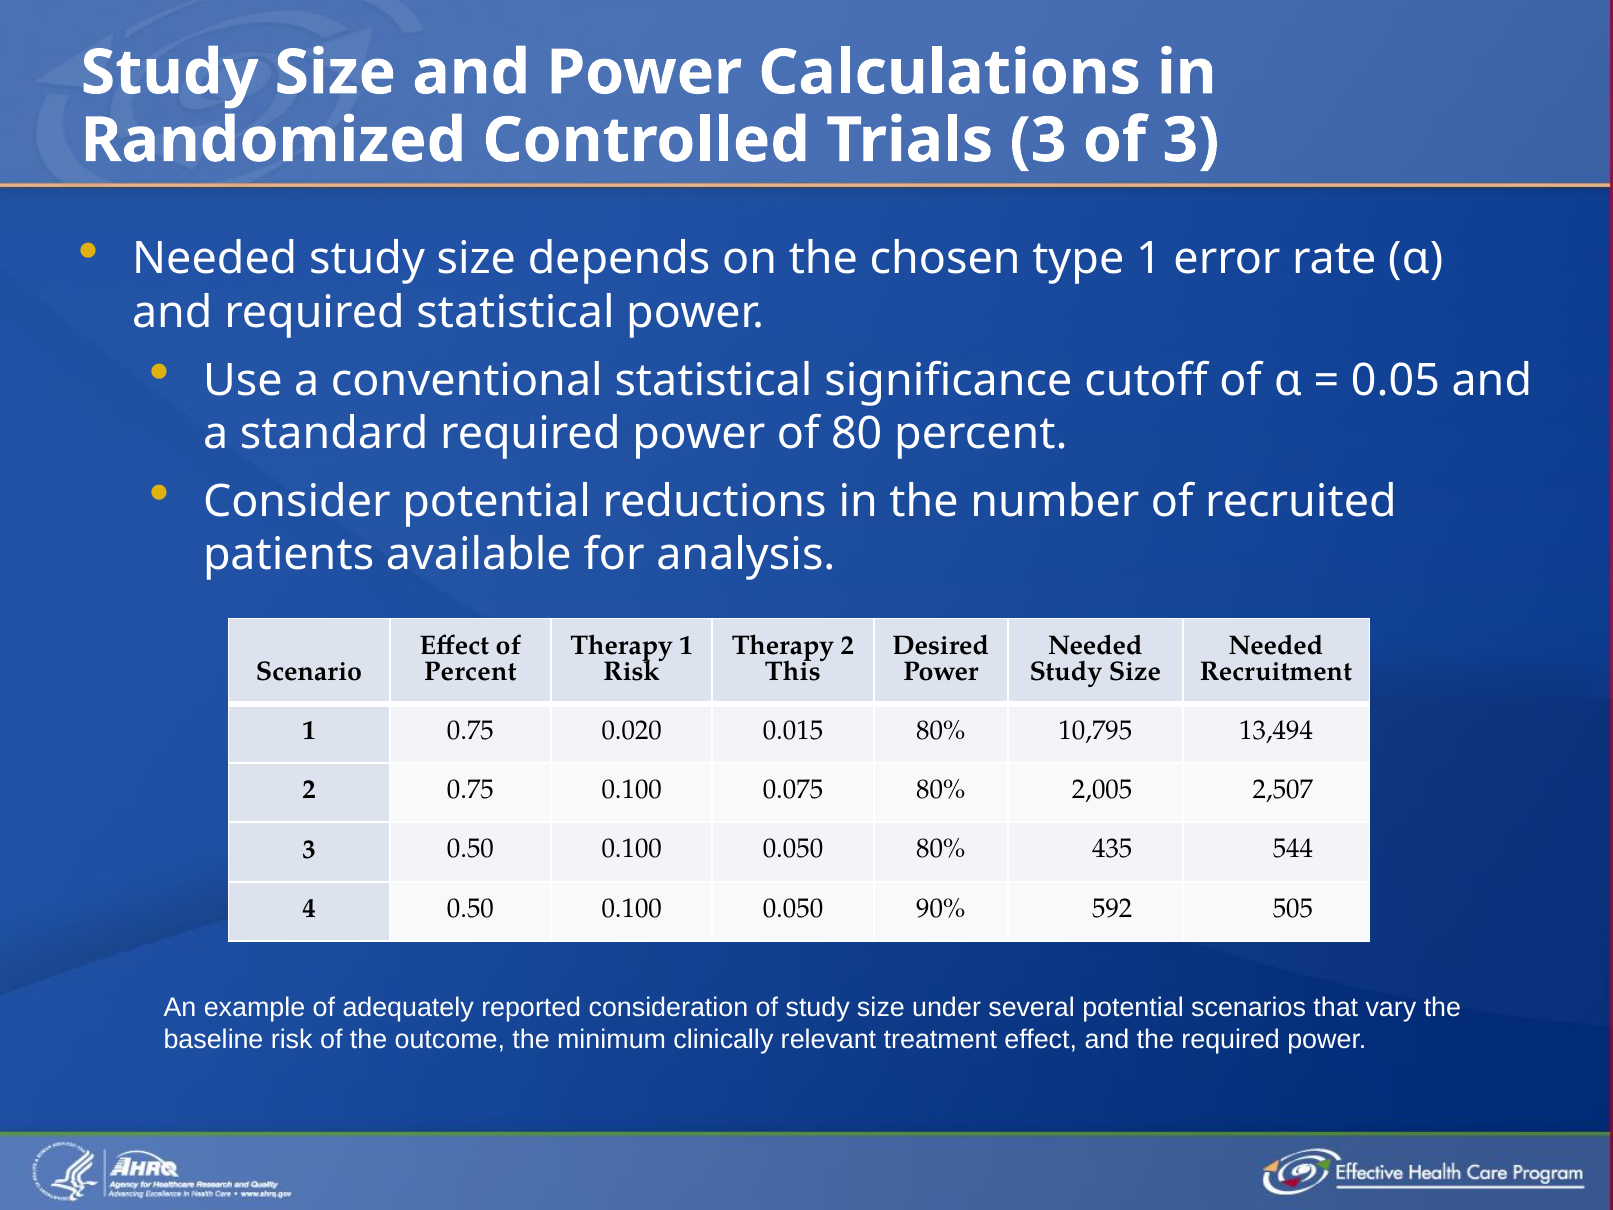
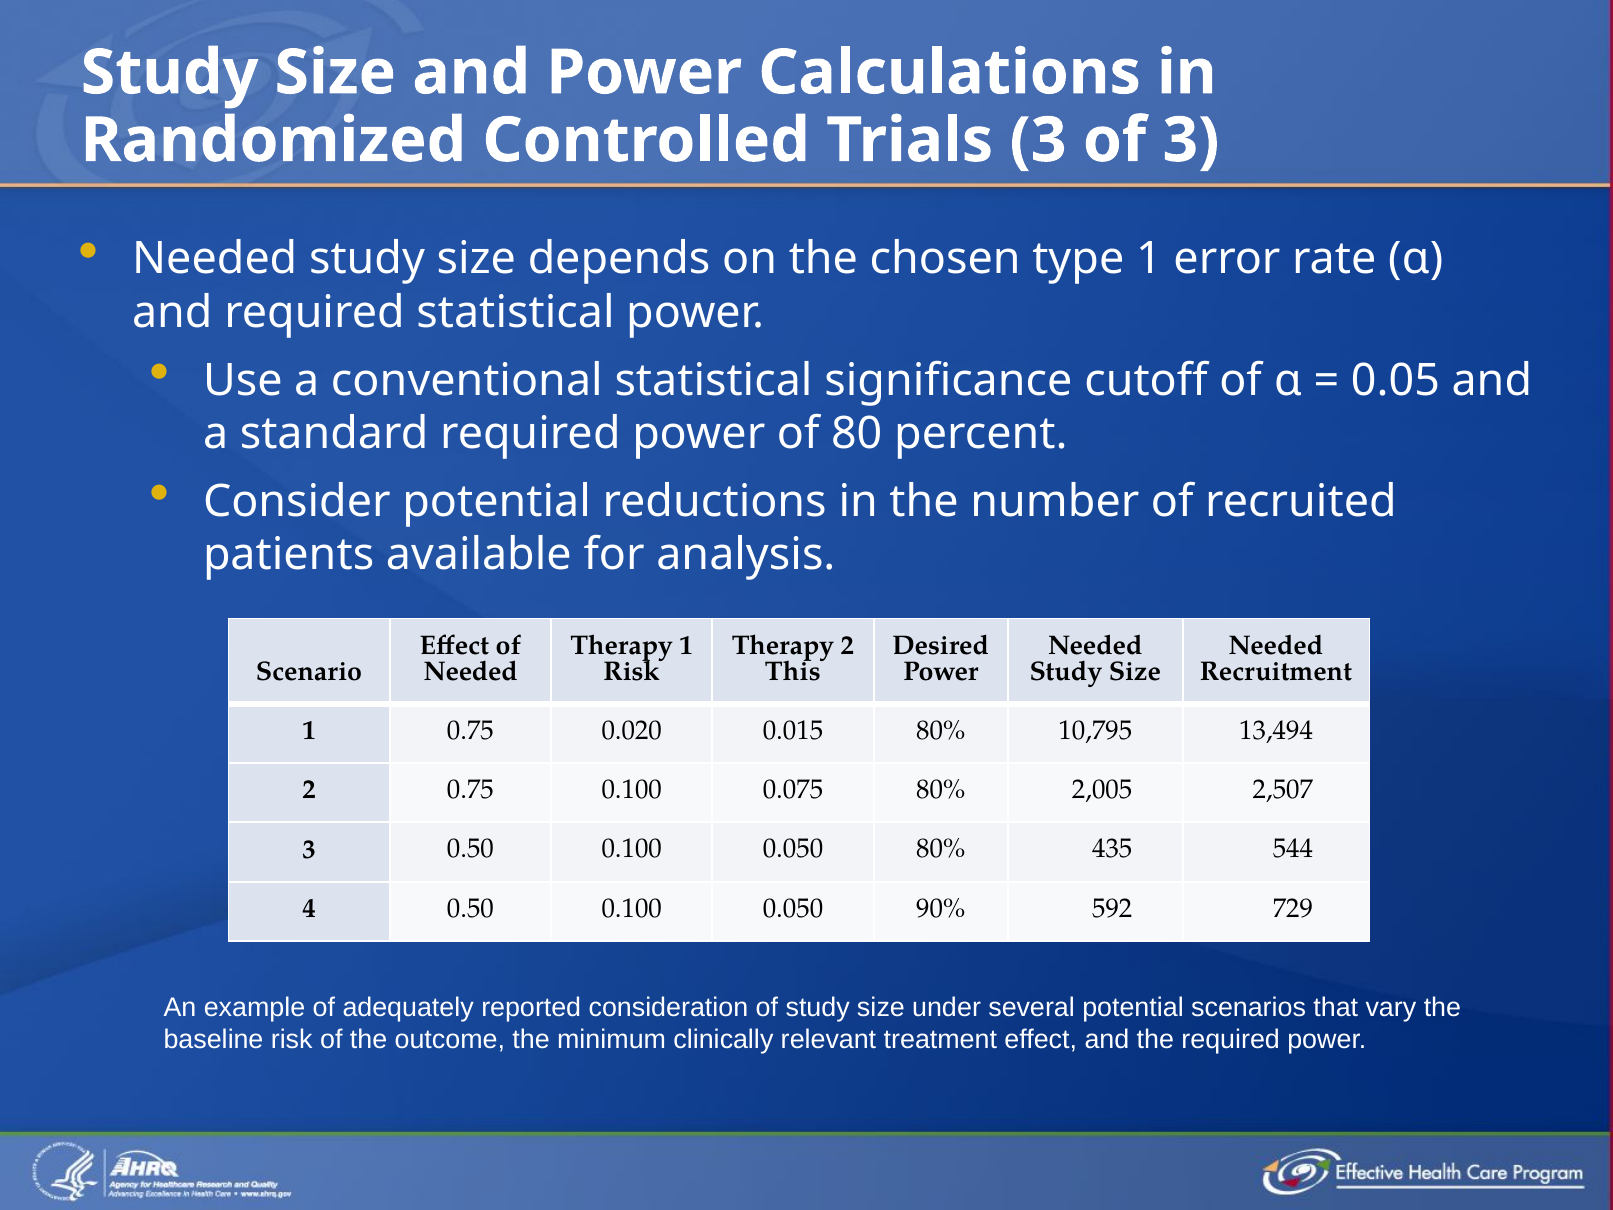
Percent at (470, 672): Percent -> Needed
505: 505 -> 729
